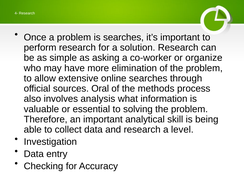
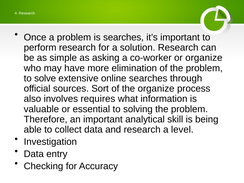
allow: allow -> solve
Oral: Oral -> Sort
the methods: methods -> organize
analysis: analysis -> requires
